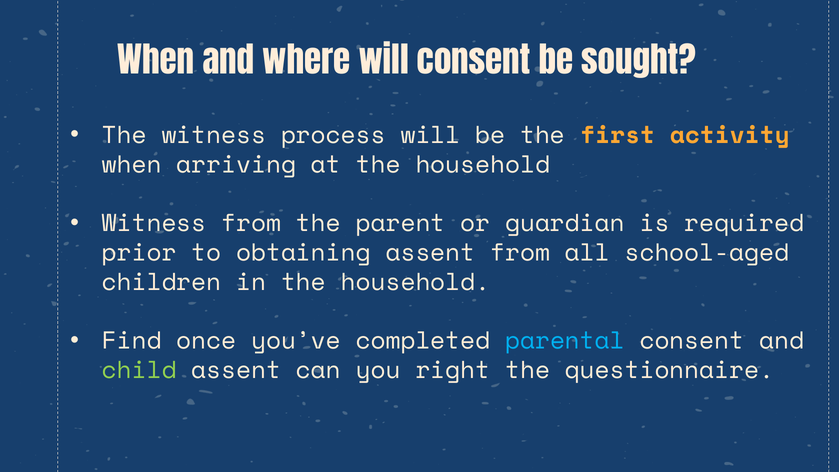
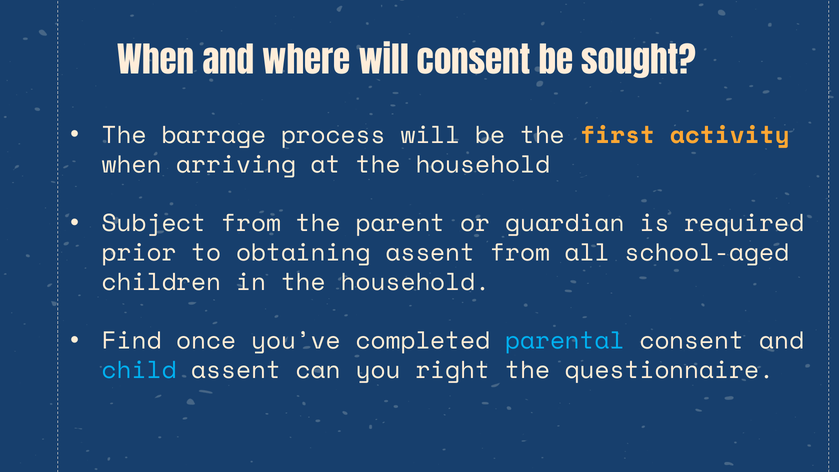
The witness: witness -> barrage
Witness at (154, 223): Witness -> Subject
child colour: light green -> light blue
